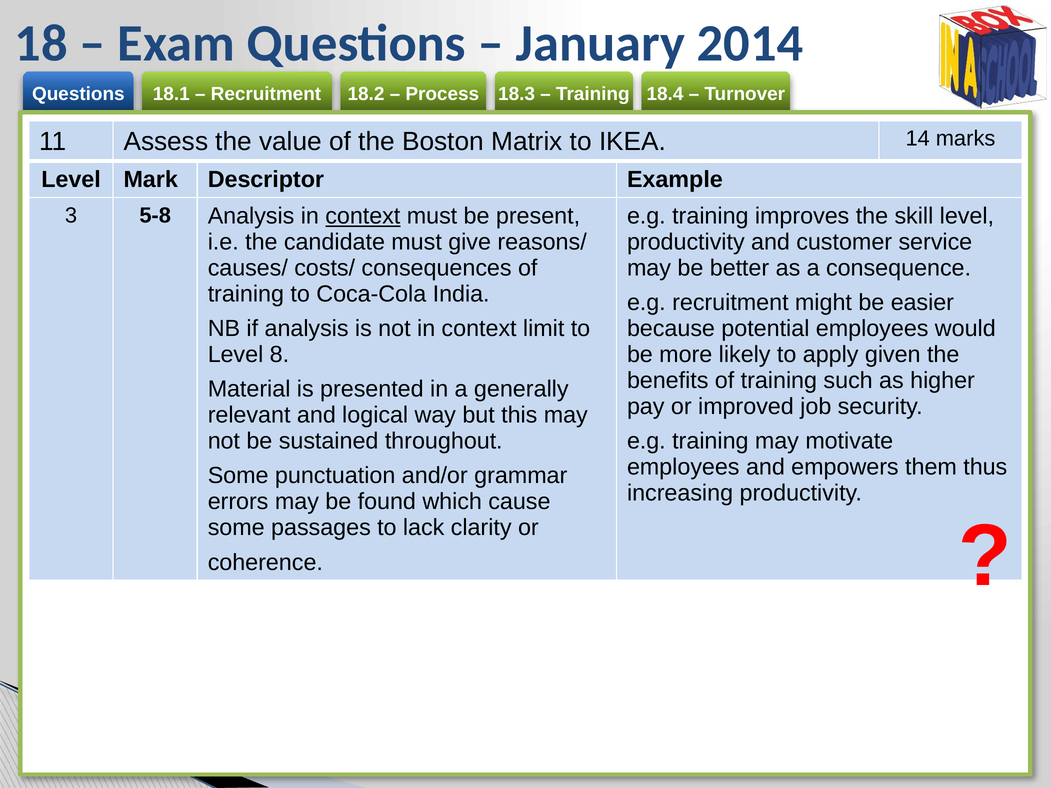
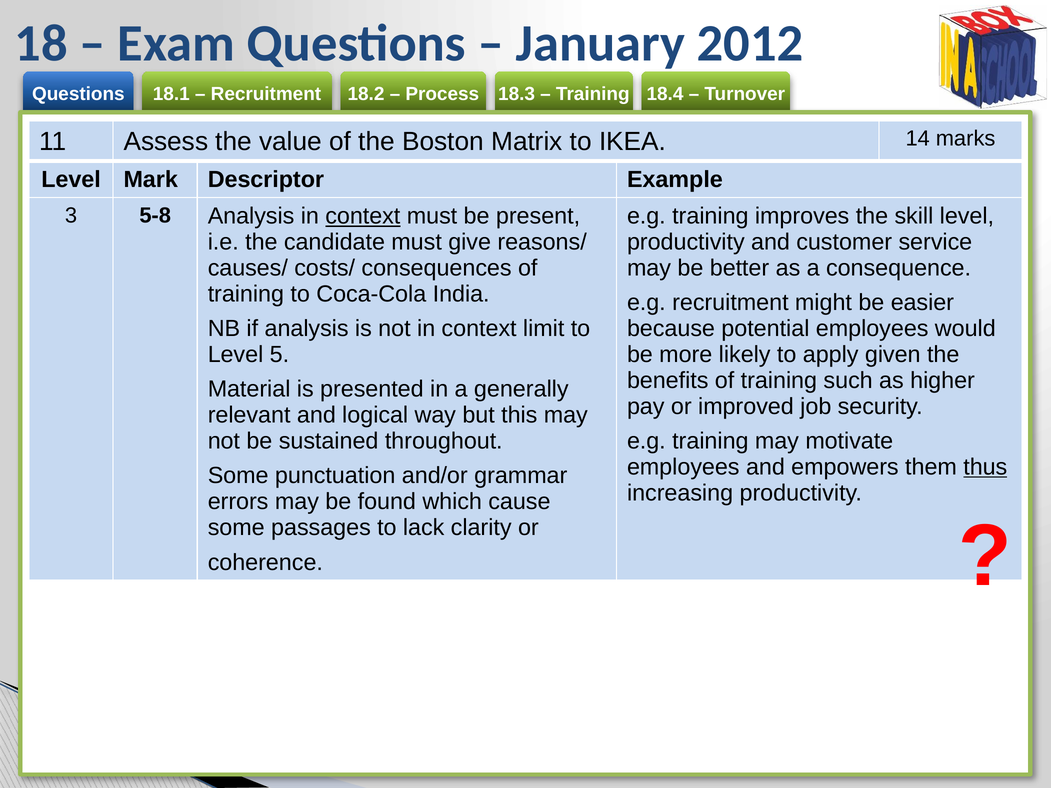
2014: 2014 -> 2012
8: 8 -> 5
thus underline: none -> present
